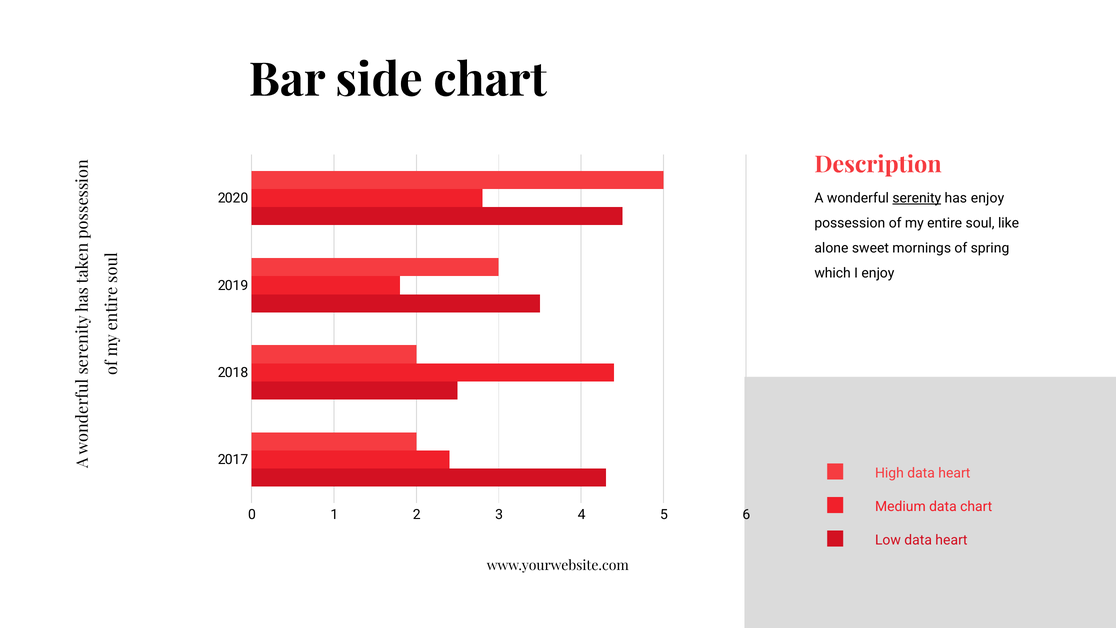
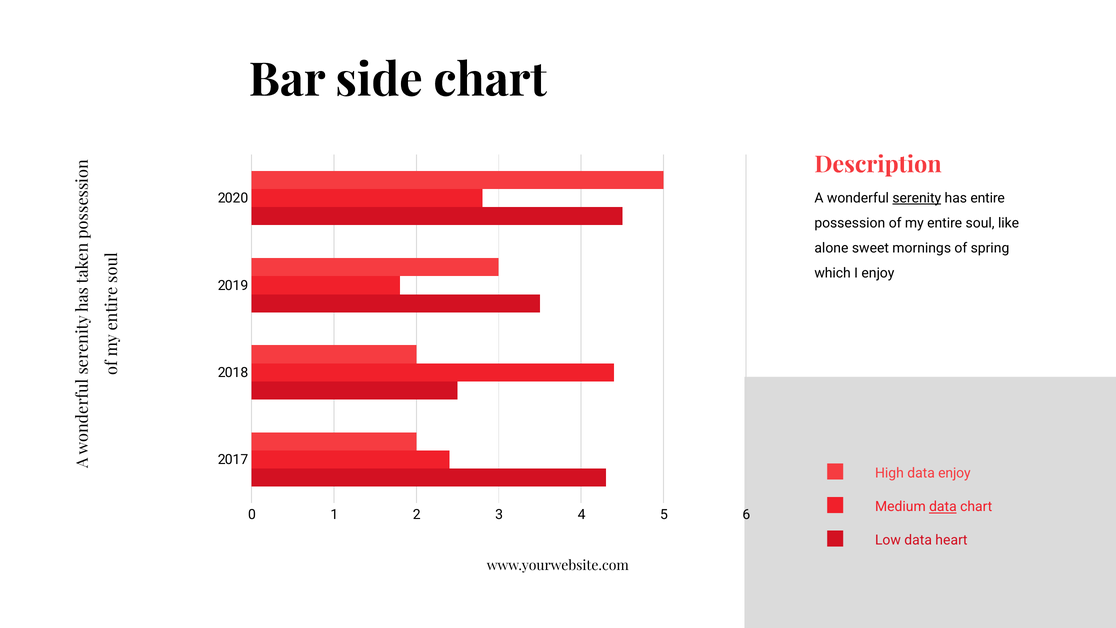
has enjoy: enjoy -> entire
High data heart: heart -> enjoy
data at (943, 507) underline: none -> present
